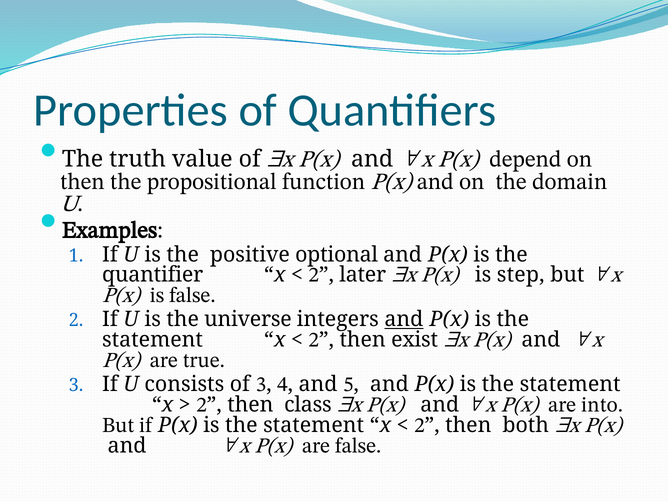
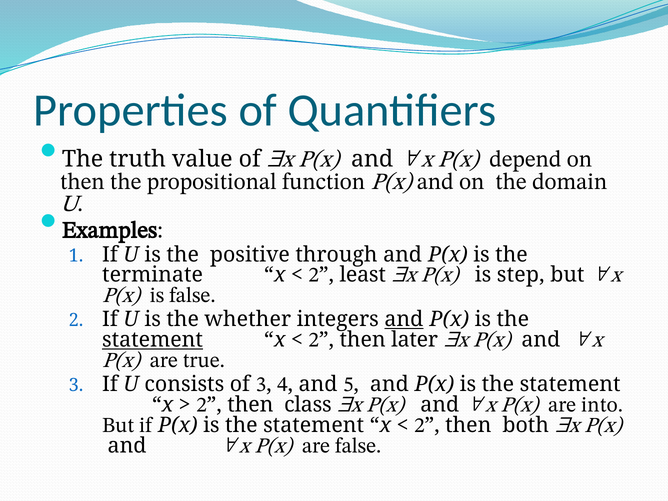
optional: optional -> through
quantifier: quantifier -> terminate
later: later -> least
universe: universe -> whether
statement at (153, 340) underline: none -> present
exist: exist -> later
